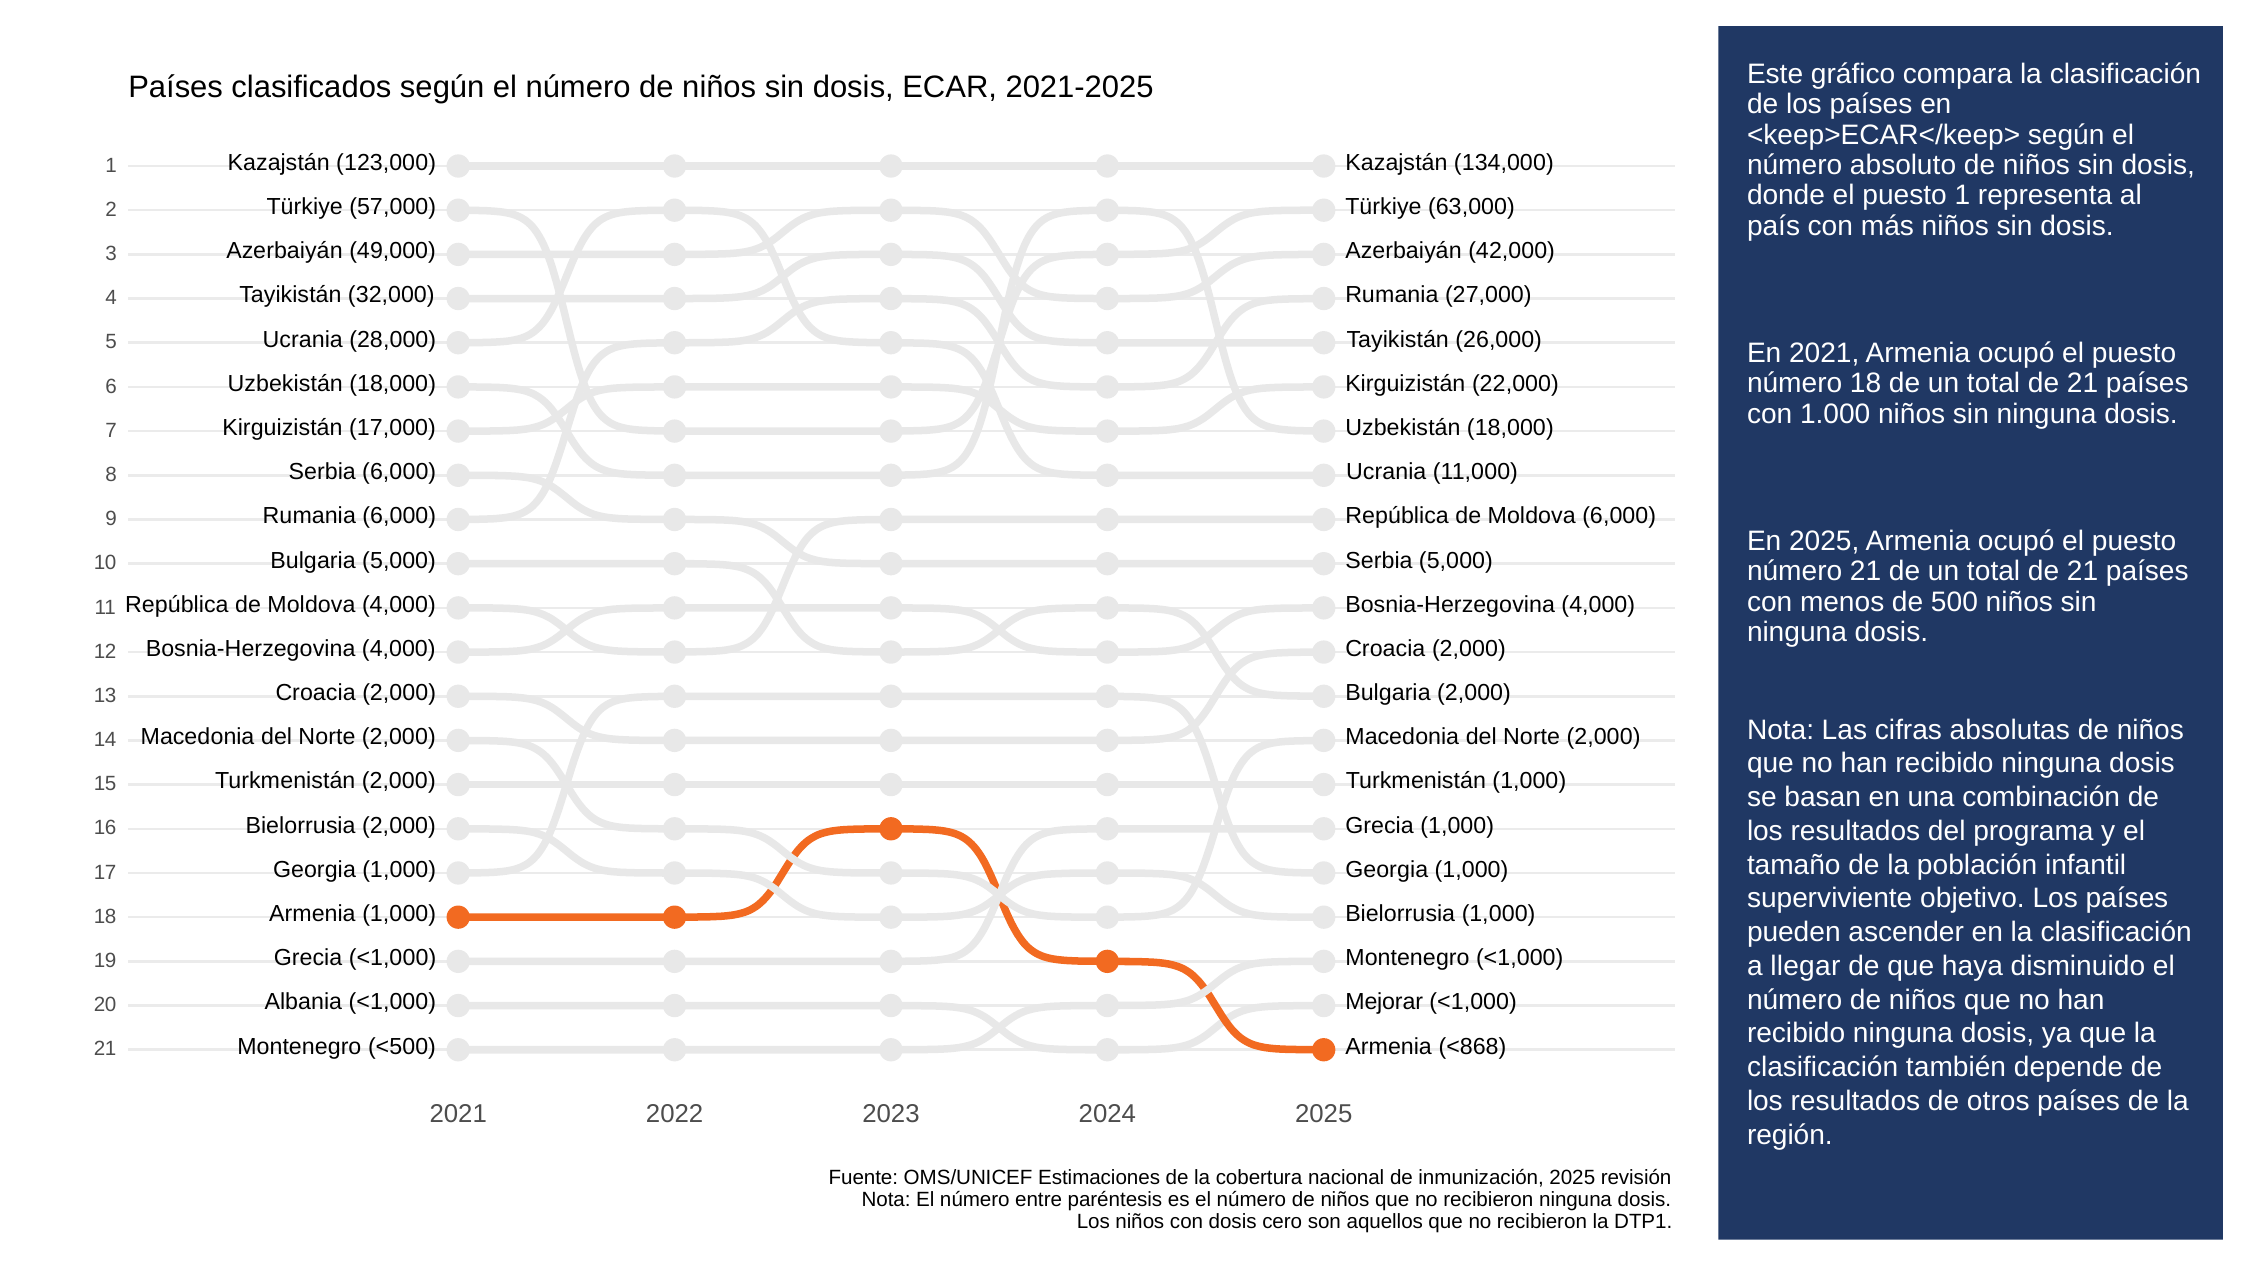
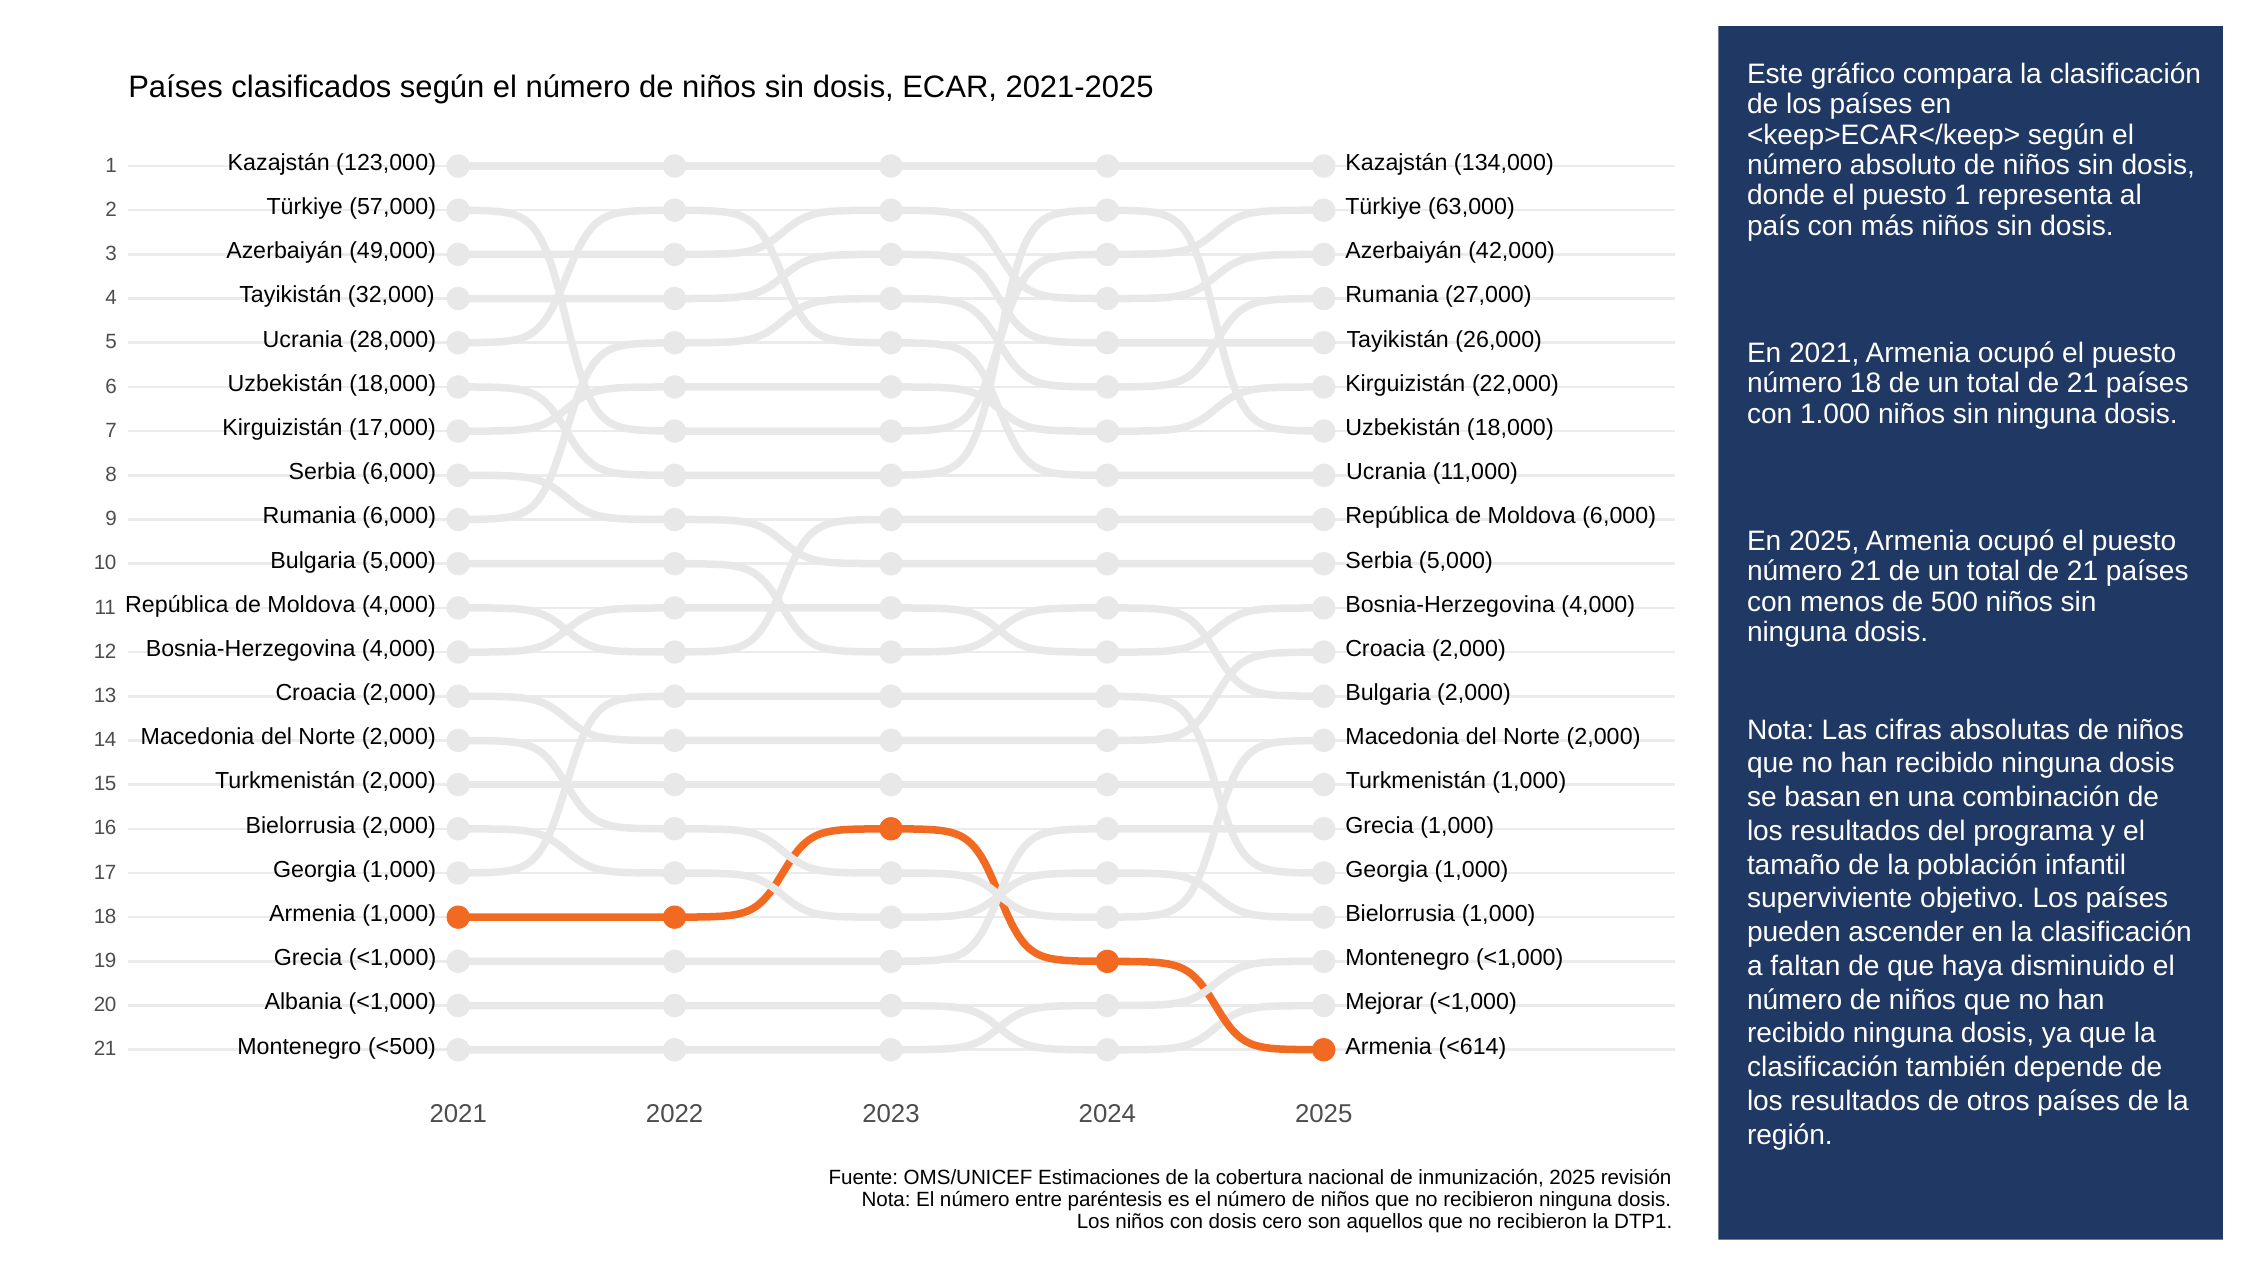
llegar: llegar -> faltan
<868: <868 -> <614
